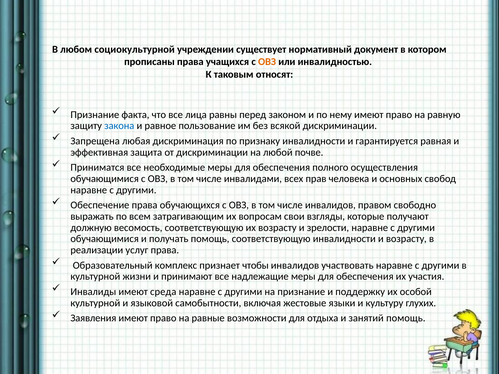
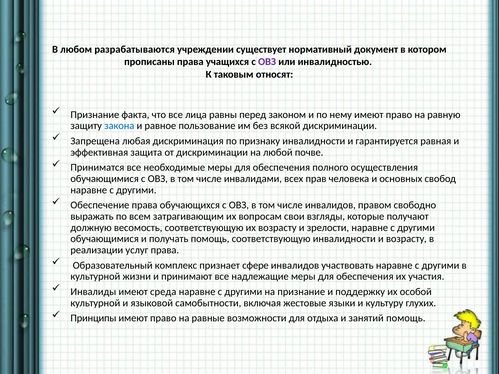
социокультурной: социокультурной -> разрабатываются
ОВЗ at (267, 62) colour: orange -> purple
чтобы: чтобы -> сфере
Заявления: Заявления -> Принципы
